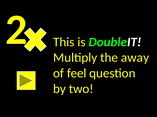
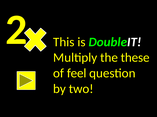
away: away -> these
